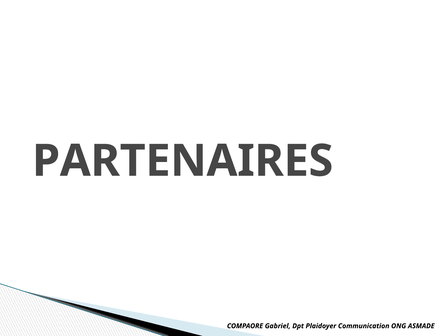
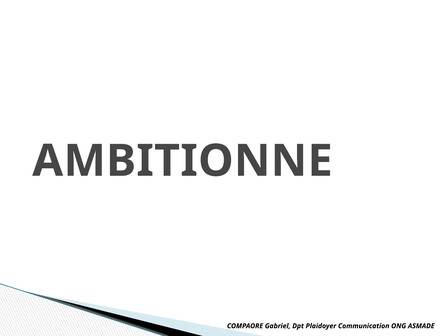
PARTENAIRES: PARTENAIRES -> AMBITIONNE
